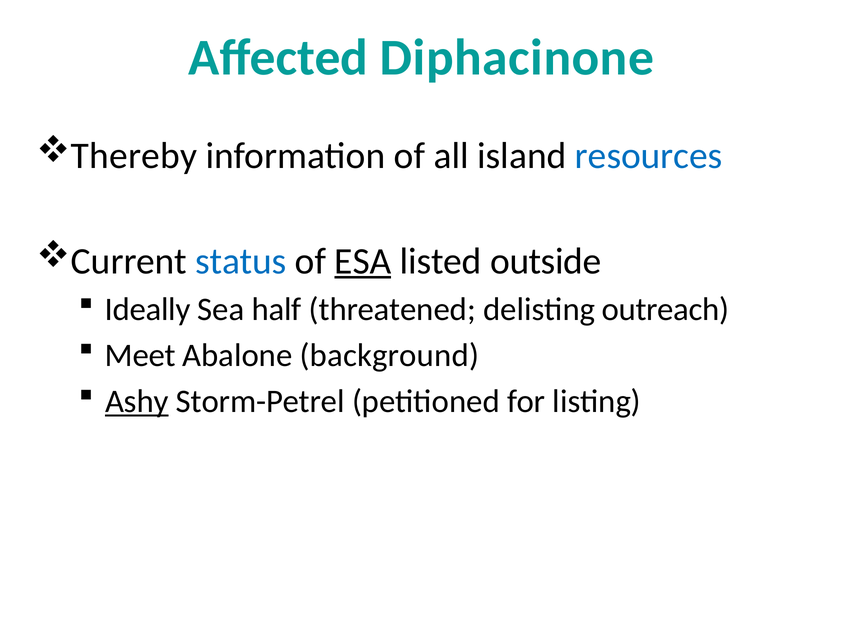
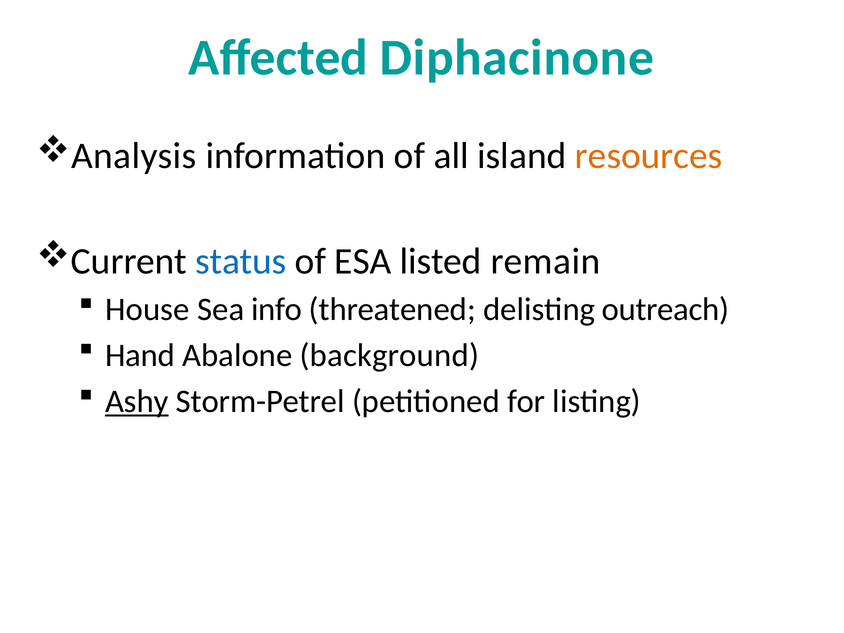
Thereby: Thereby -> Analysis
resources colour: blue -> orange
ESA underline: present -> none
outside: outside -> remain
Ideally: Ideally -> House
half: half -> info
Meet: Meet -> Hand
